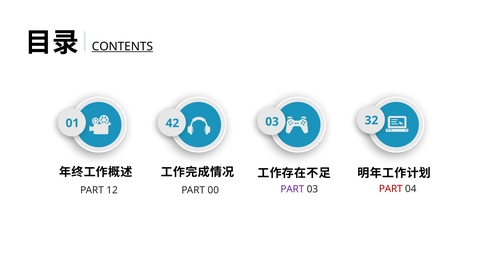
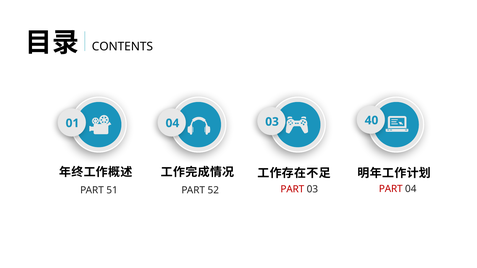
CONTENTS underline: present -> none
01 42: 42 -> 04
32: 32 -> 40
PART at (292, 189) colour: purple -> red
12: 12 -> 51
00: 00 -> 52
